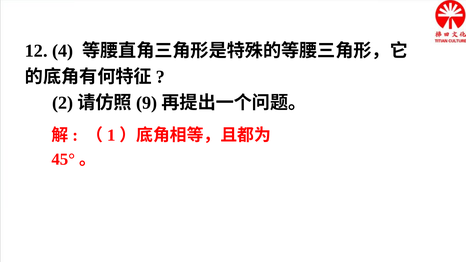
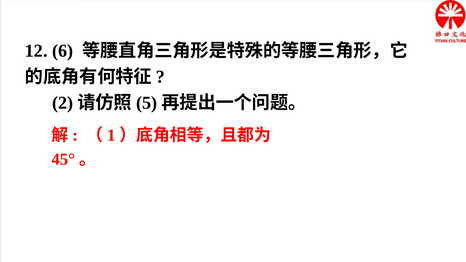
4: 4 -> 6
9: 9 -> 5
